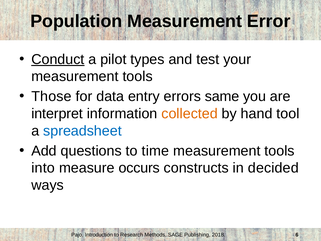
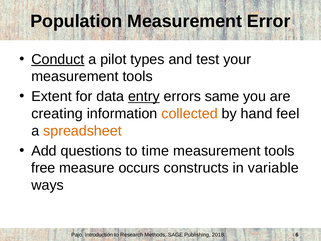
Those: Those -> Extent
entry underline: none -> present
interpret: interpret -> creating
tool: tool -> feel
spreadsheet colour: blue -> orange
into: into -> free
decided: decided -> variable
